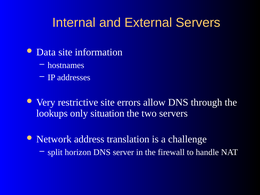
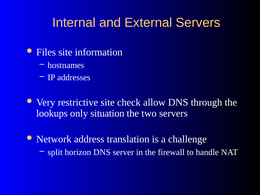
Data: Data -> Files
errors: errors -> check
